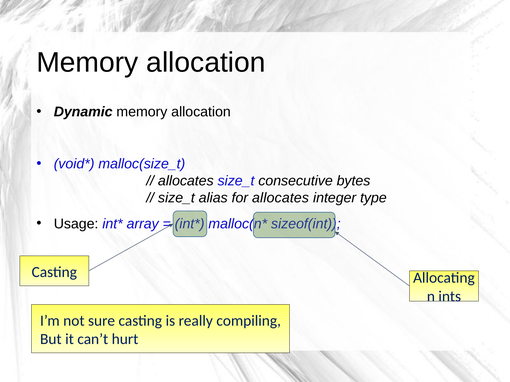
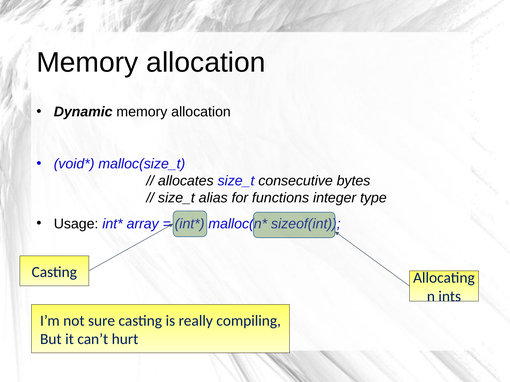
for allocates: allocates -> functions
